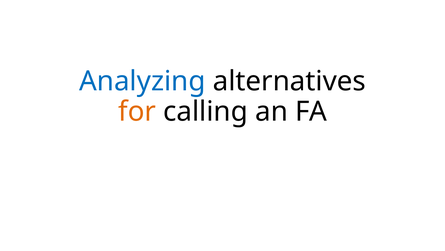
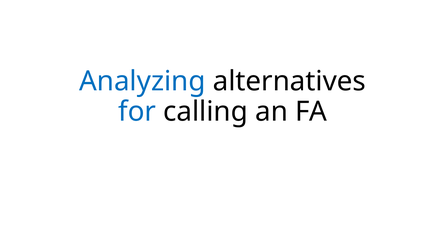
for colour: orange -> blue
